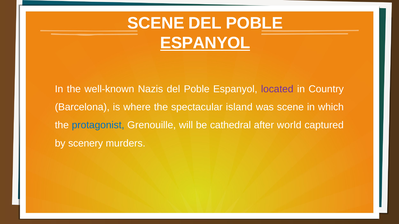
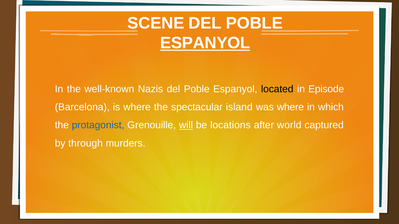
located colour: purple -> black
Country: Country -> Episode
was scene: scene -> where
will underline: none -> present
cathedral: cathedral -> locations
scenery: scenery -> through
